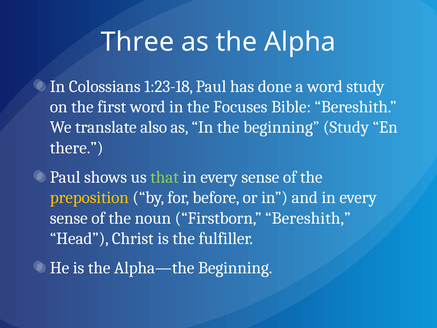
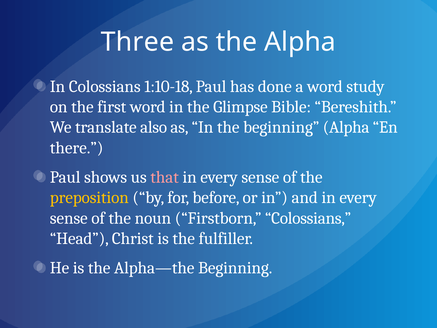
1:23-18: 1:23-18 -> 1:10-18
Focuses: Focuses -> Glimpse
beginning Study: Study -> Alpha
that colour: light green -> pink
Firstborn Bereshith: Bereshith -> Colossians
